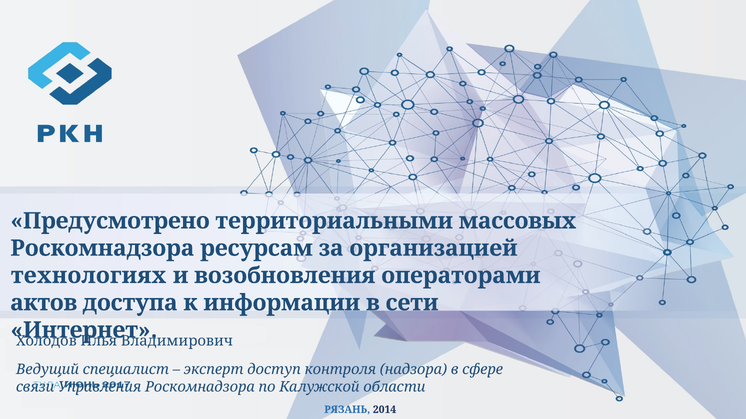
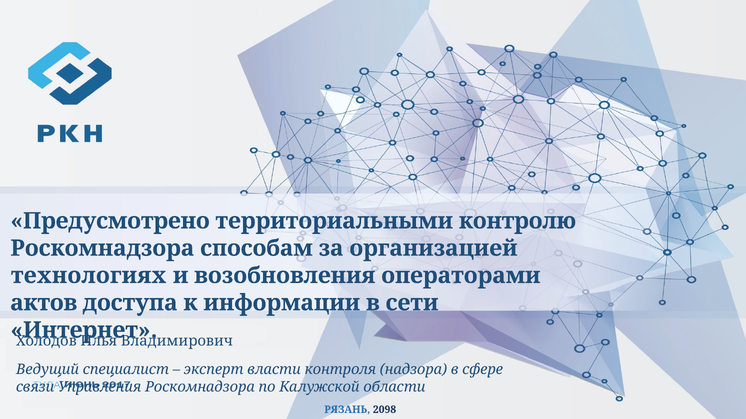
массовых: массовых -> контролю
ресурсам: ресурсам -> способам
доступ: доступ -> власти
2014: 2014 -> 2098
